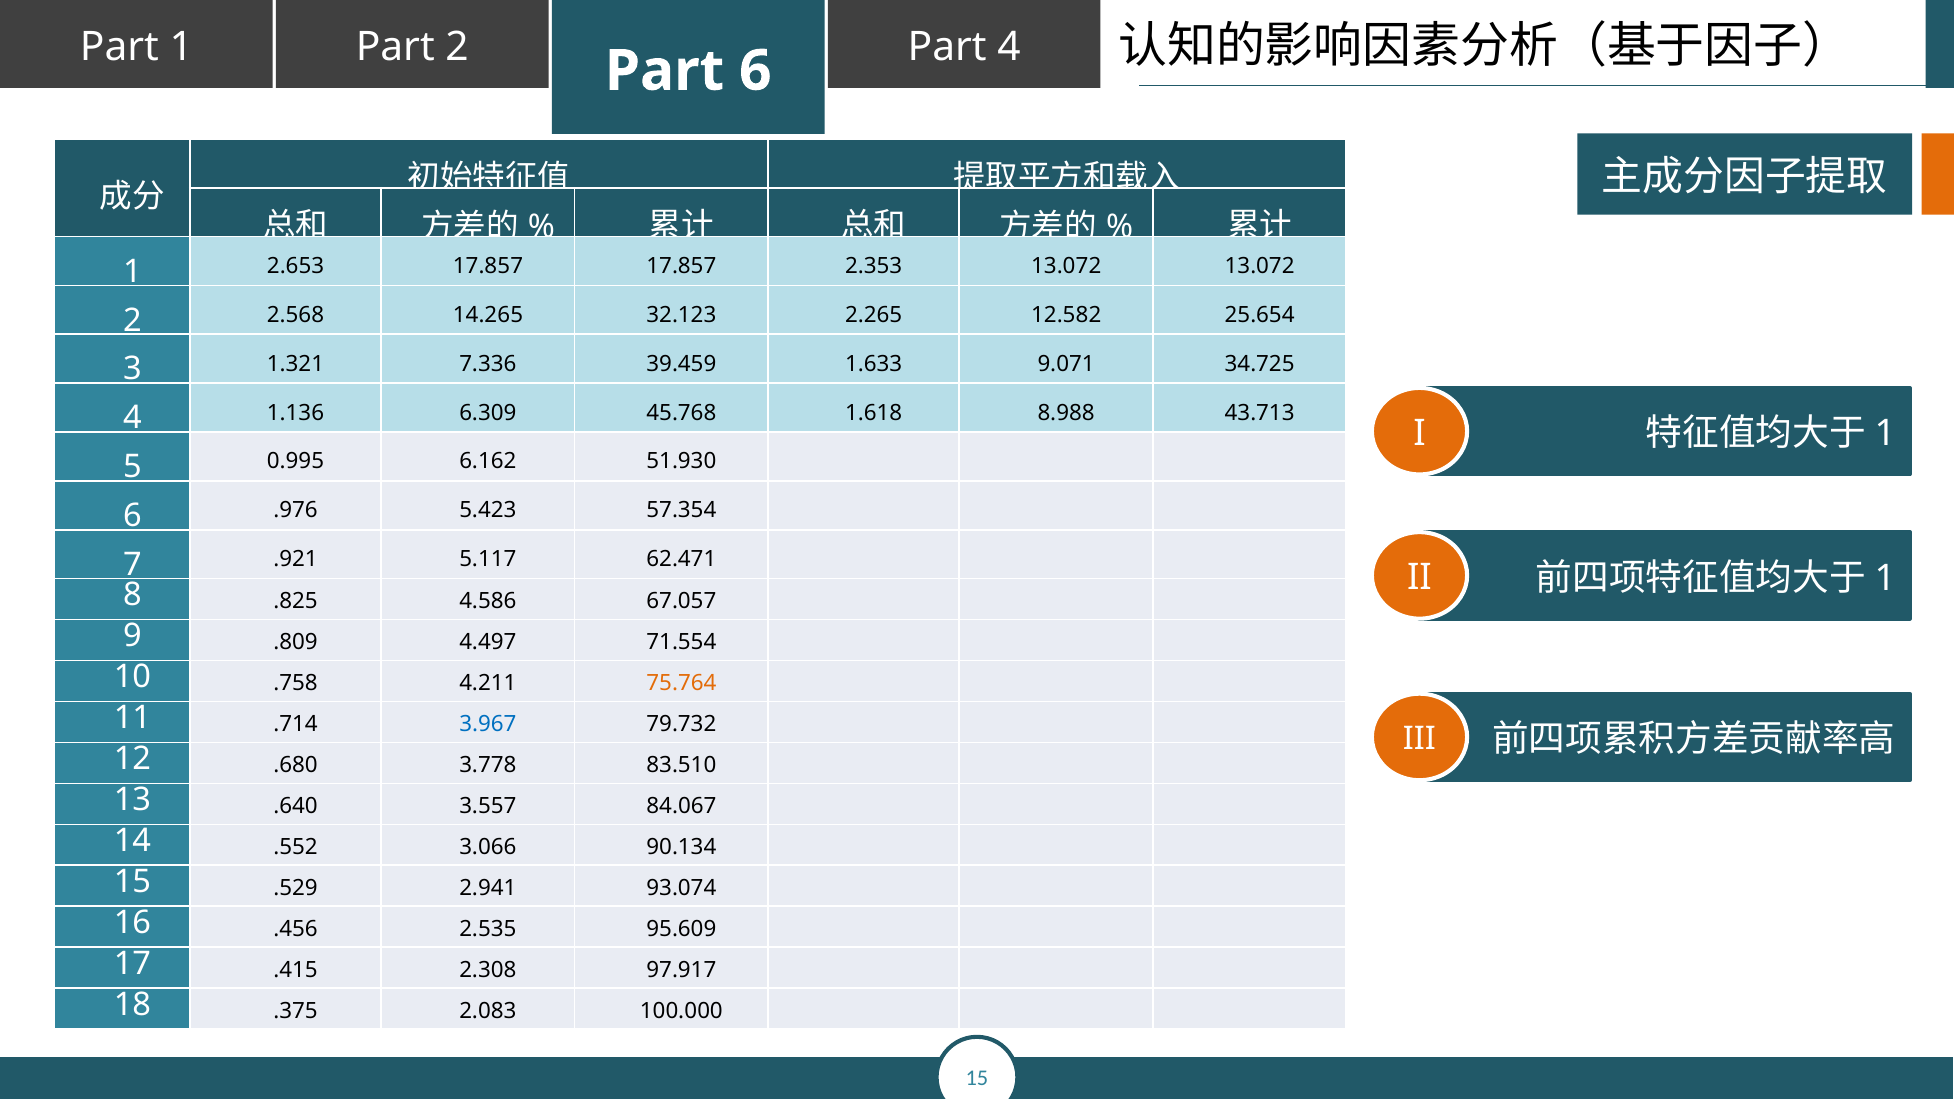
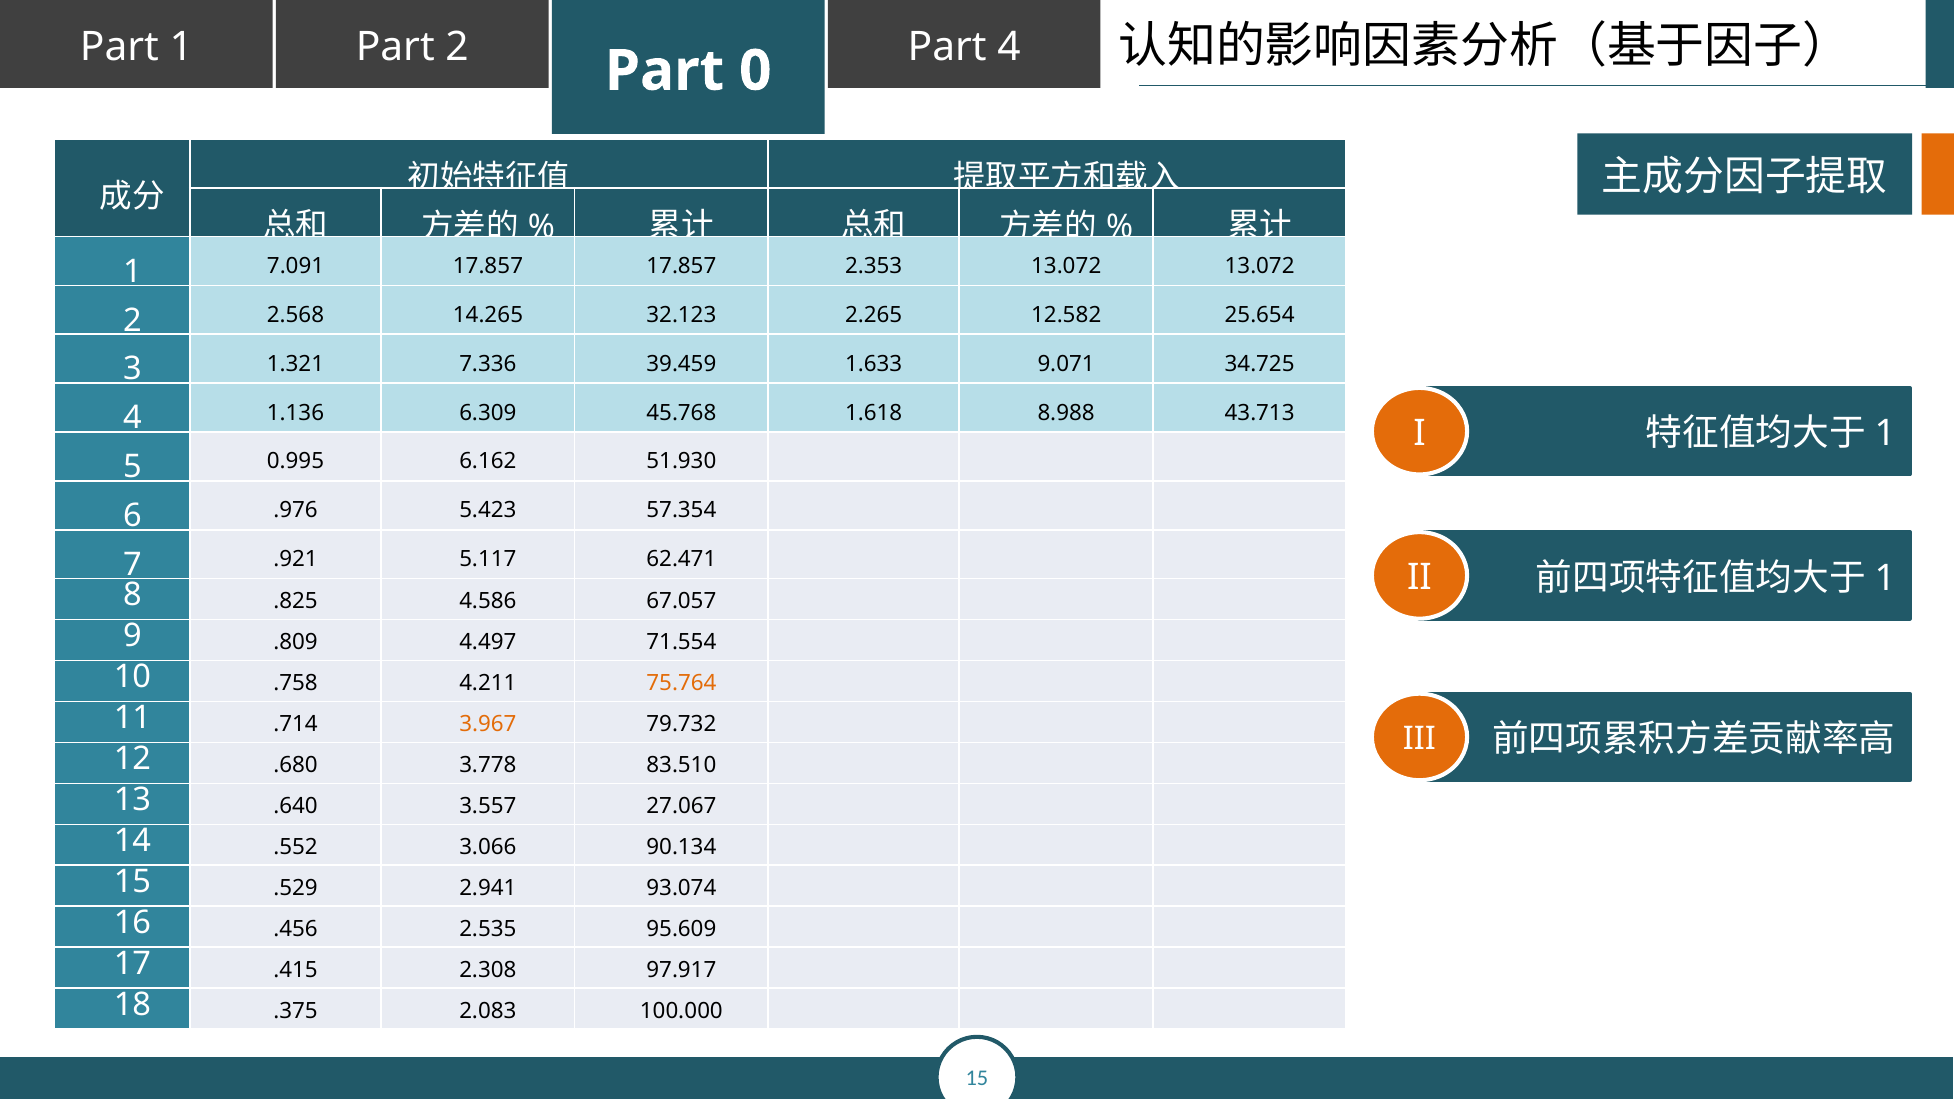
6 at (755, 71): 6 -> 0
2.653: 2.653 -> 7.091
3.967 colour: blue -> orange
84.067: 84.067 -> 27.067
